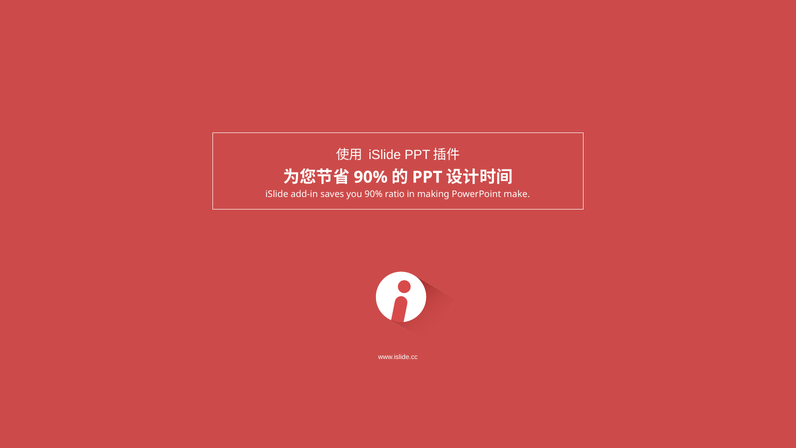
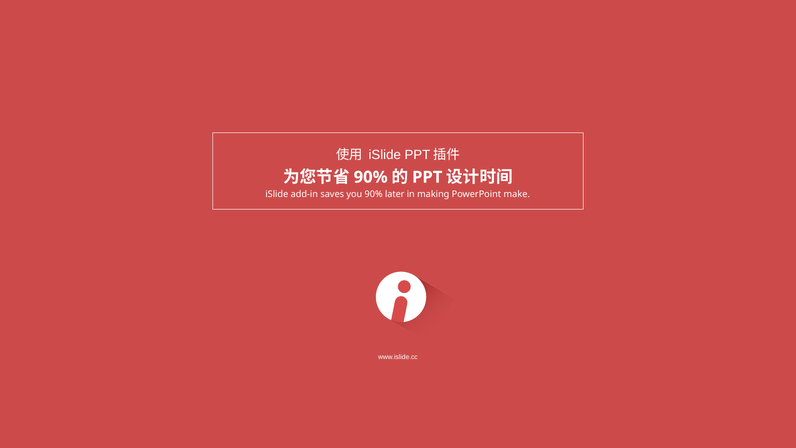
ratio: ratio -> later
